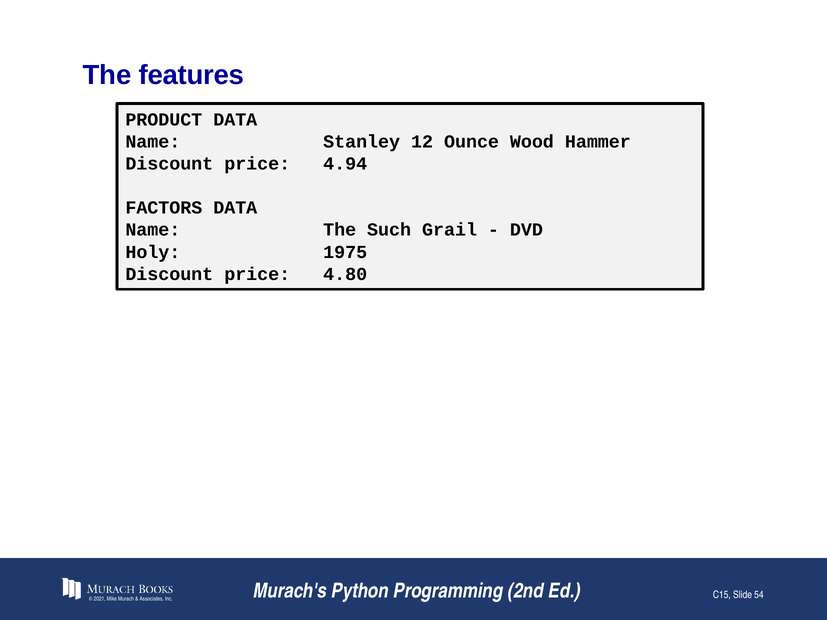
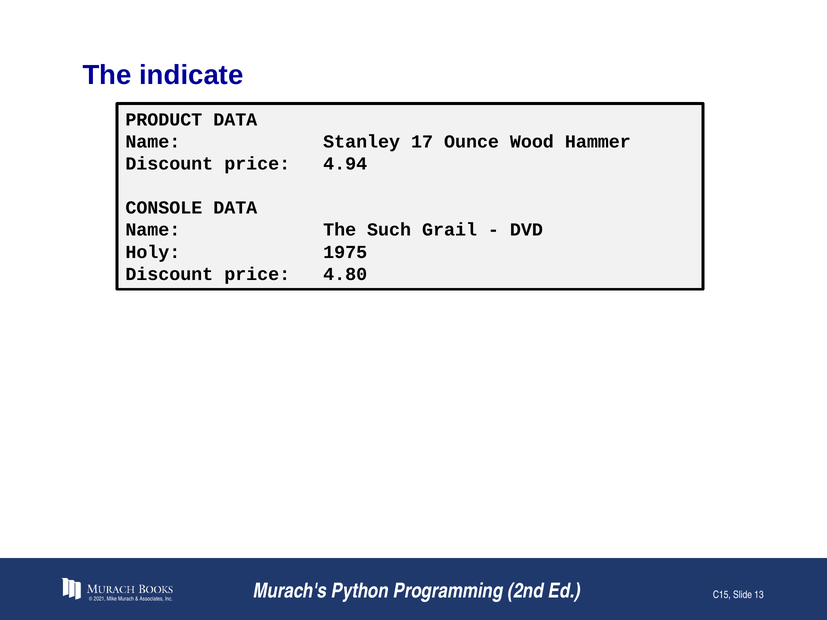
features: features -> indicate
12: 12 -> 17
FACTORS: FACTORS -> CONSOLE
54: 54 -> 13
